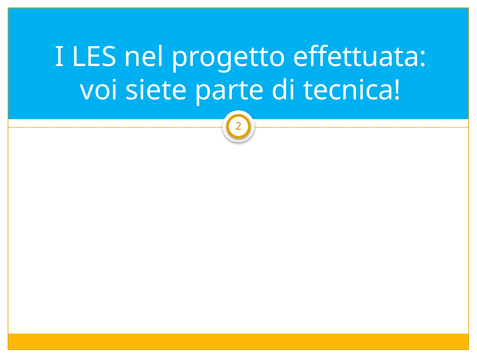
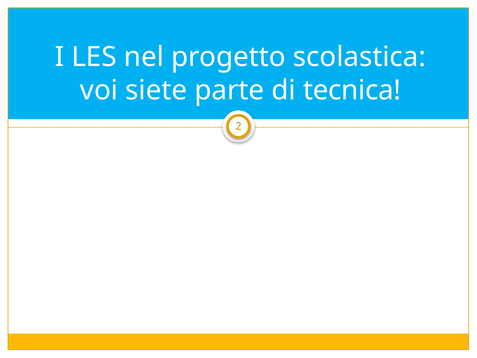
effettuata: effettuata -> scolastica
